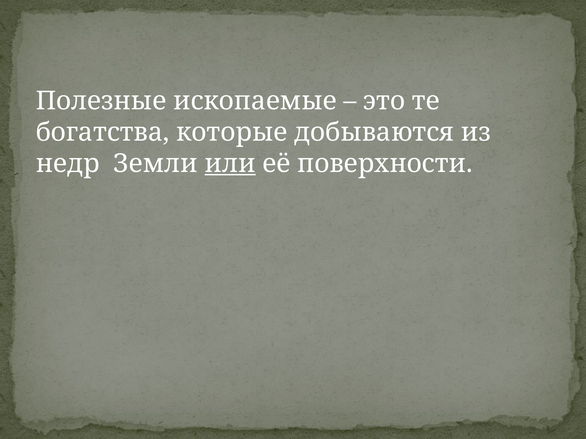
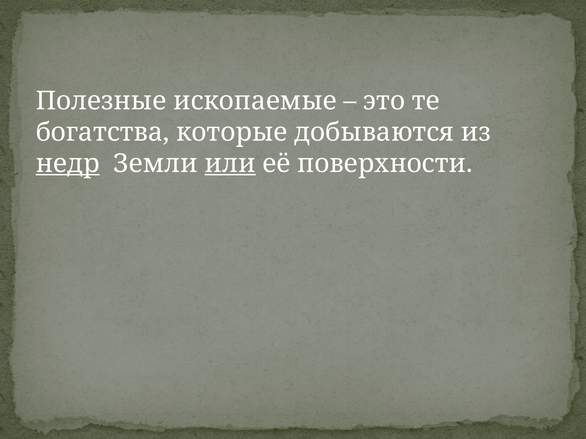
недр underline: none -> present
